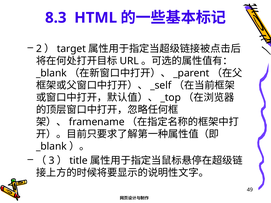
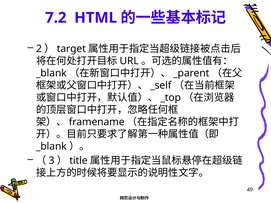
8.3: 8.3 -> 7.2
